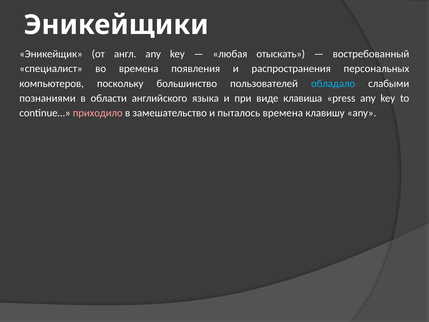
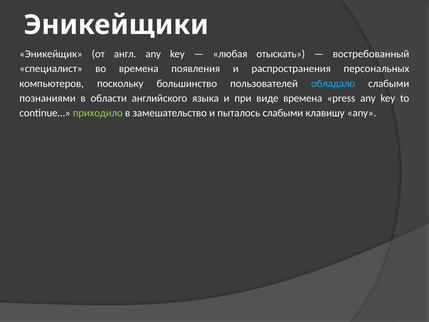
виде клавиша: клавиша -> времена
приходило colour: pink -> light green
пыталось времена: времена -> слабыми
